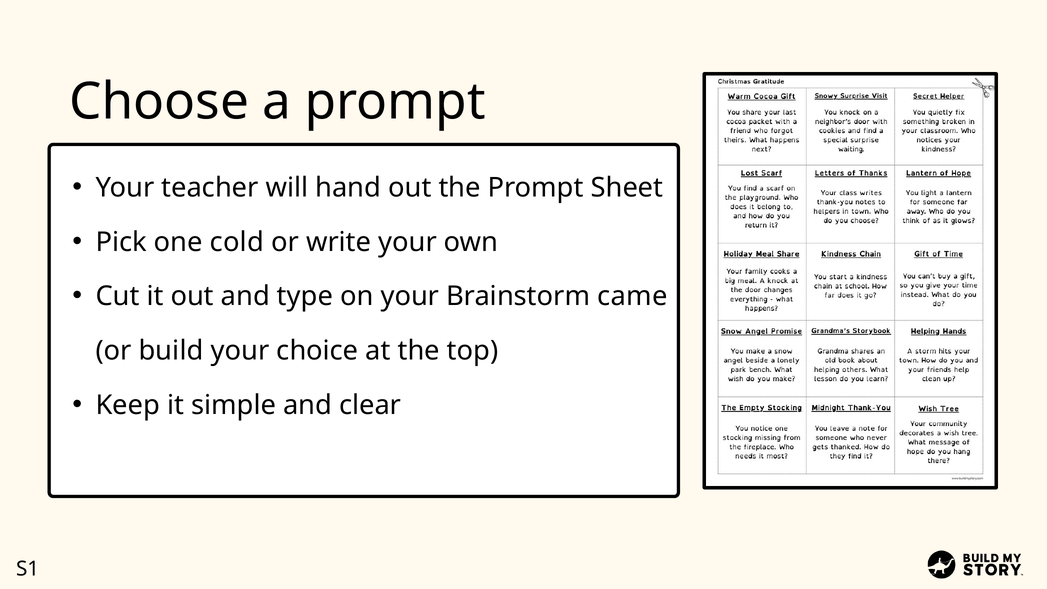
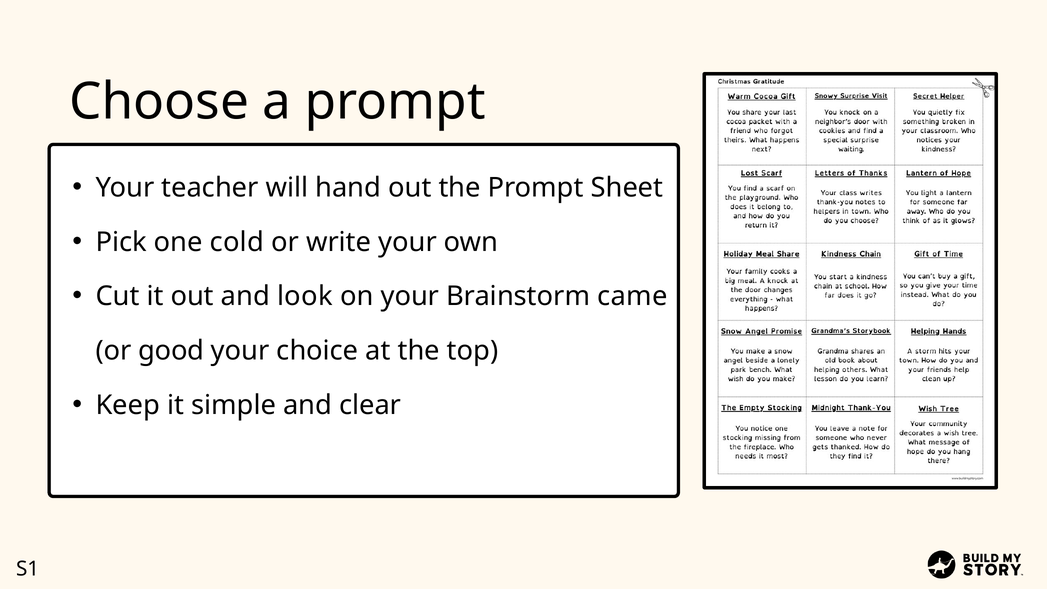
type: type -> look
build: build -> good
